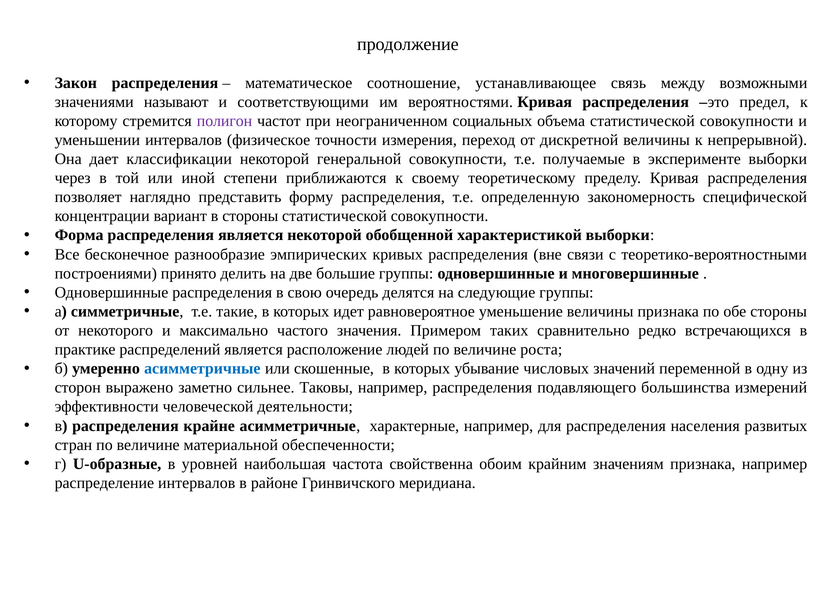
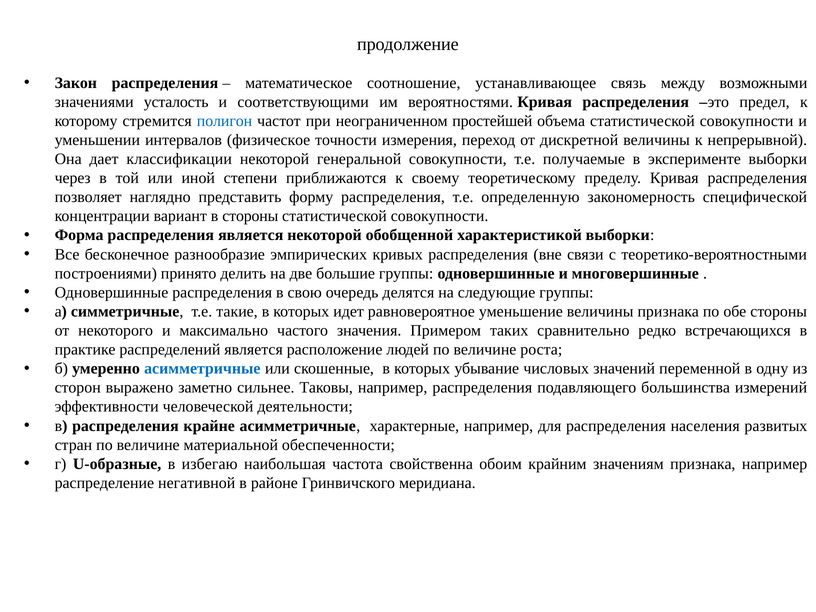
называют: называют -> усталость
полигон colour: purple -> blue
социальных: социальных -> простейшей
уровней: уровней -> избегаю
распределение интервалов: интервалов -> негативной
